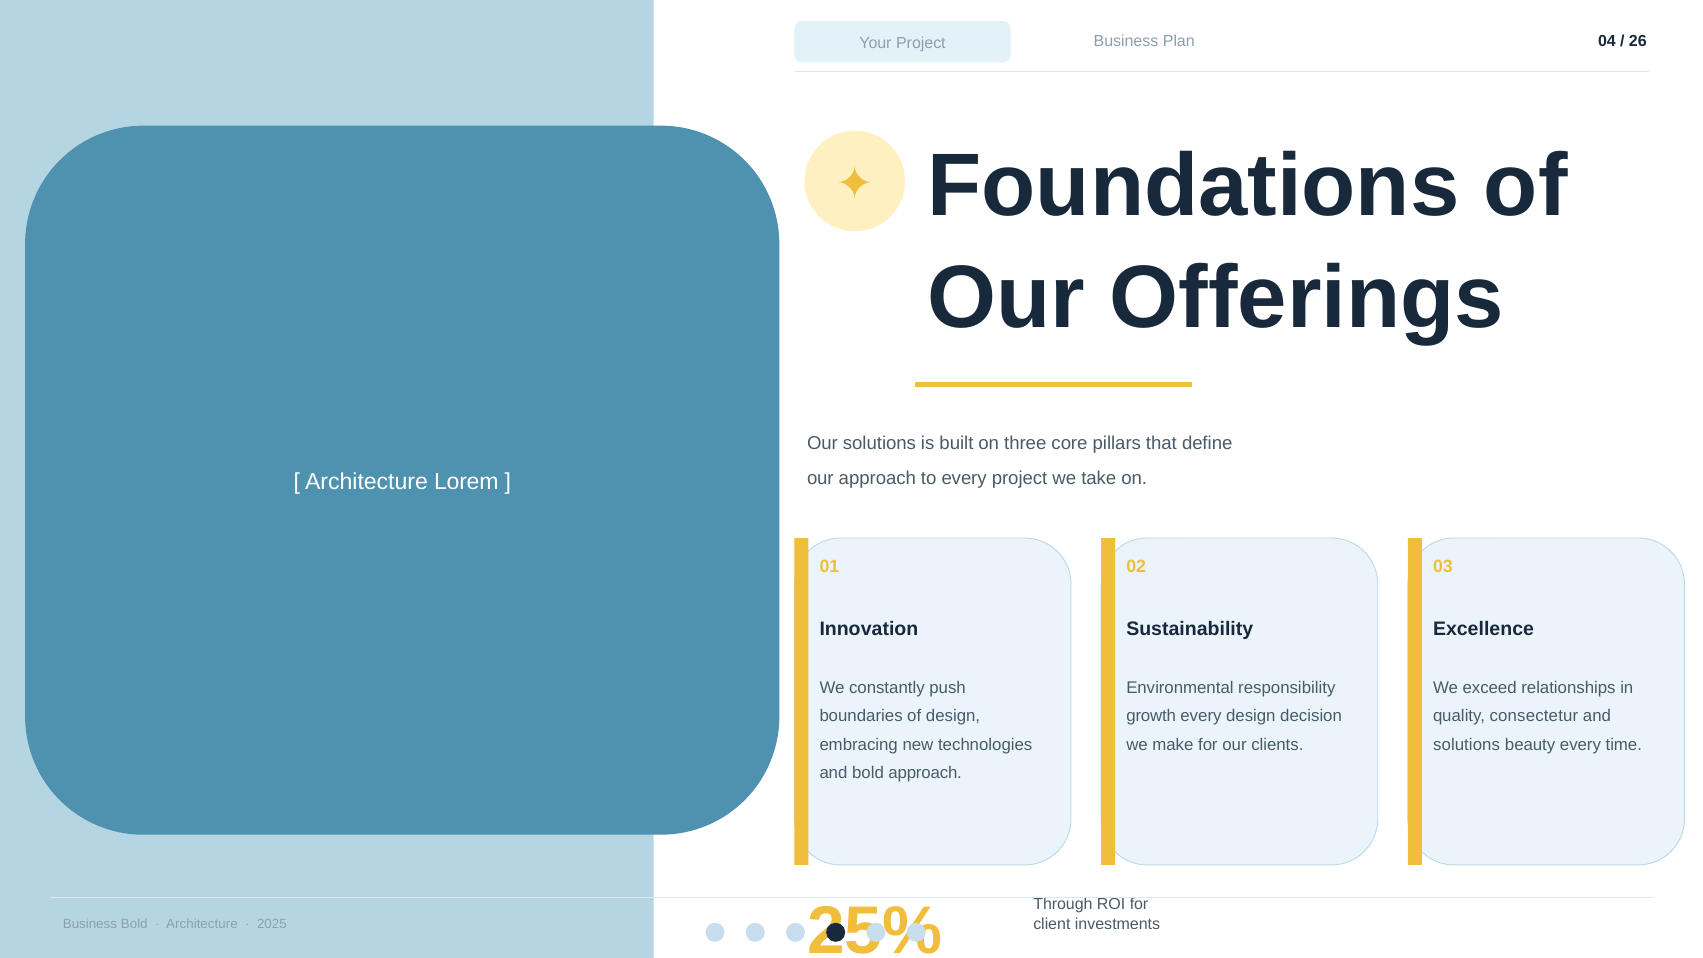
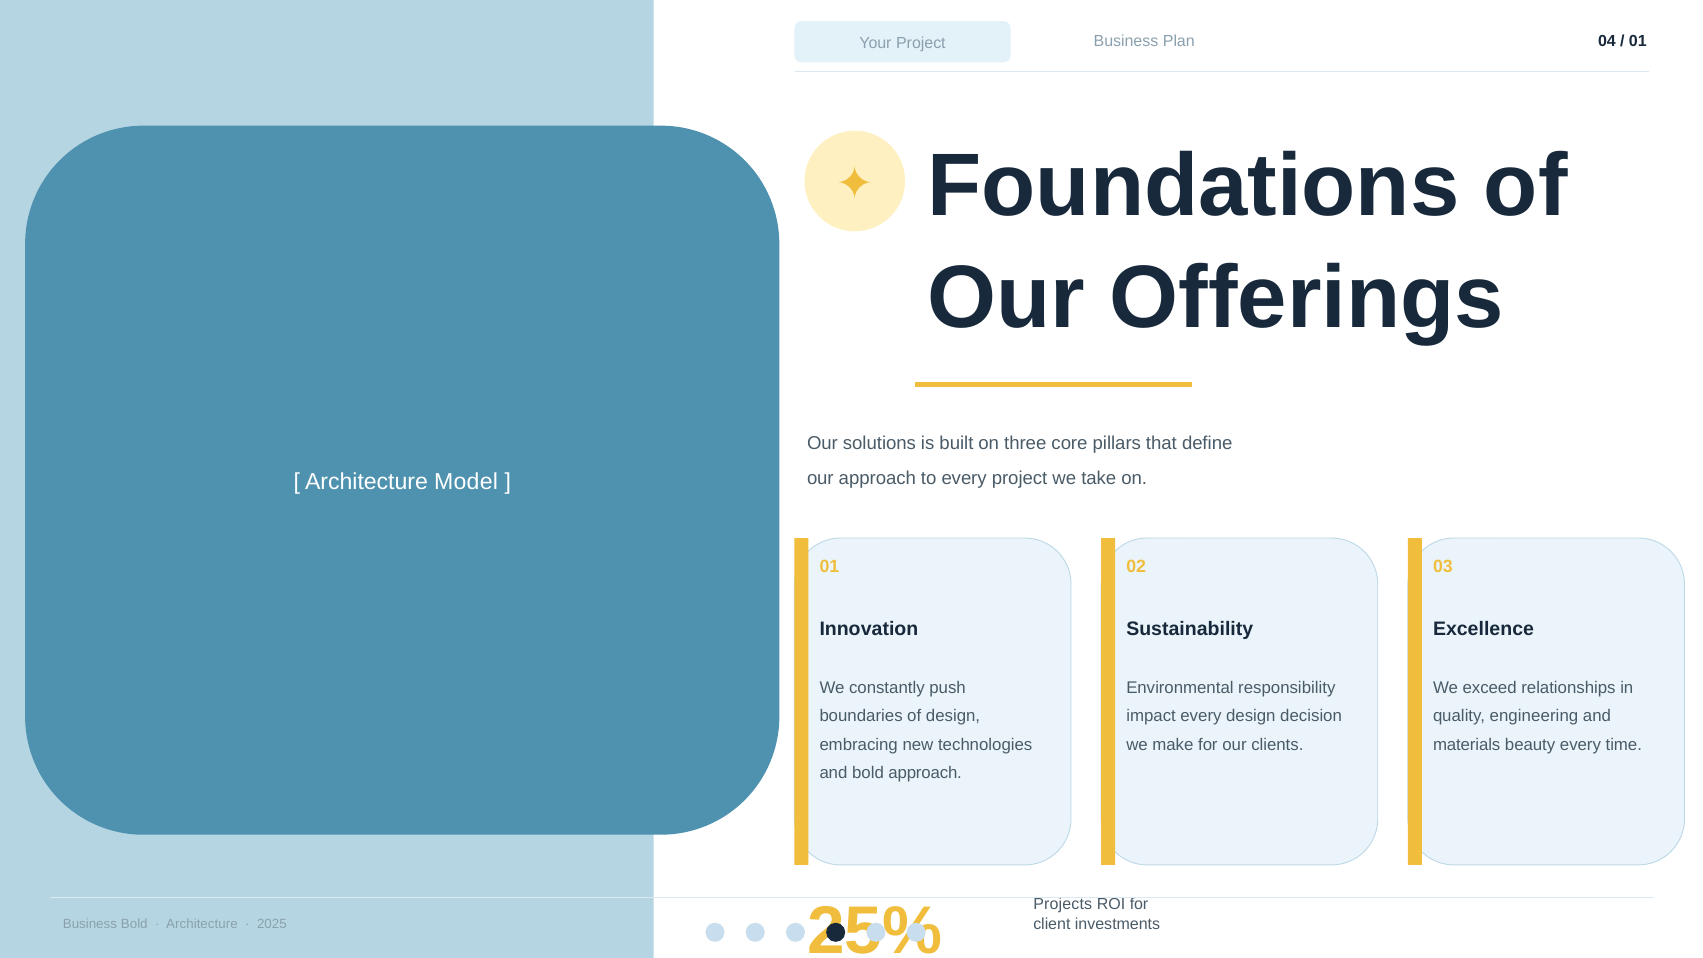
26 at (1638, 41): 26 -> 01
Lorem: Lorem -> Model
growth: growth -> impact
consectetur: consectetur -> engineering
solutions at (1467, 745): solutions -> materials
Through: Through -> Projects
